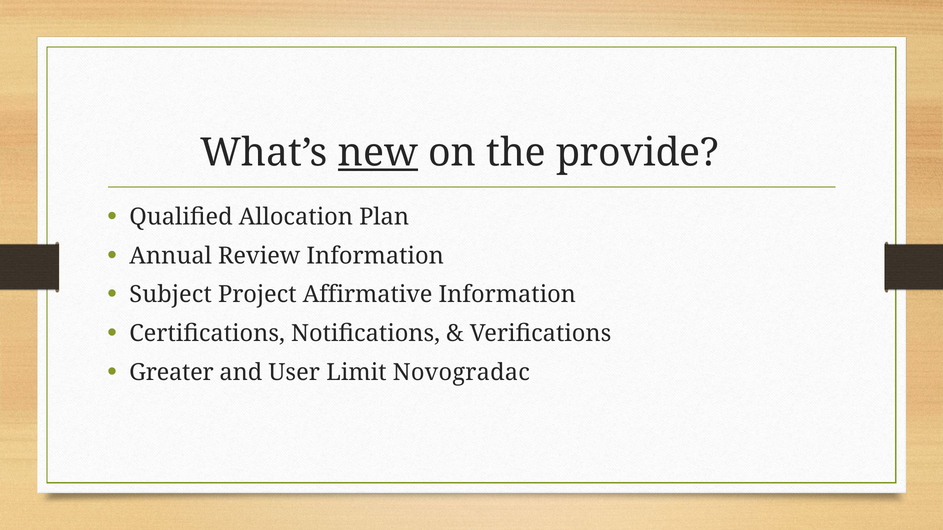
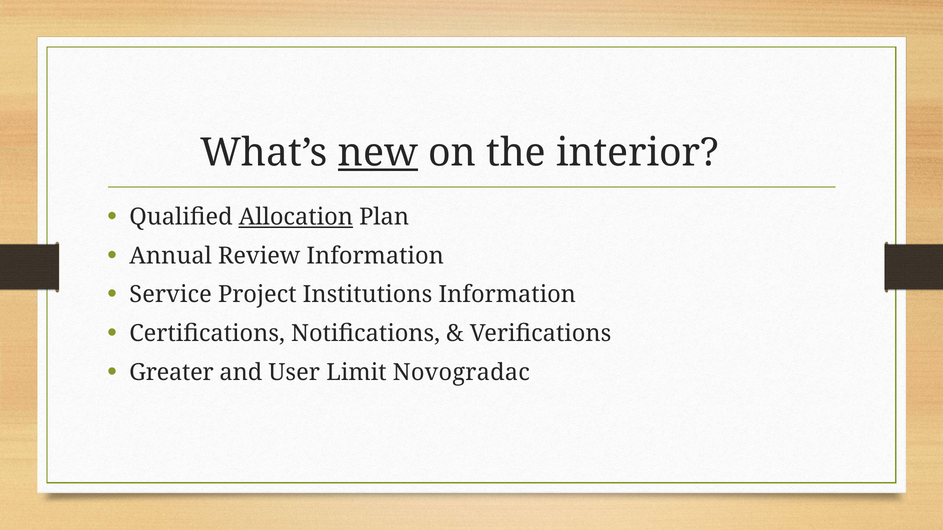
provide: provide -> interior
Allocation underline: none -> present
Subject: Subject -> Service
Affirmative: Affirmative -> Institutions
